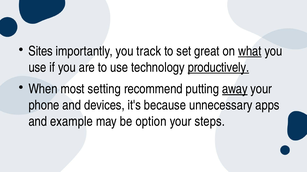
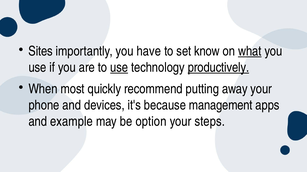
track: track -> have
great: great -> know
use at (119, 68) underline: none -> present
setting: setting -> quickly
away underline: present -> none
unnecessary: unnecessary -> management
